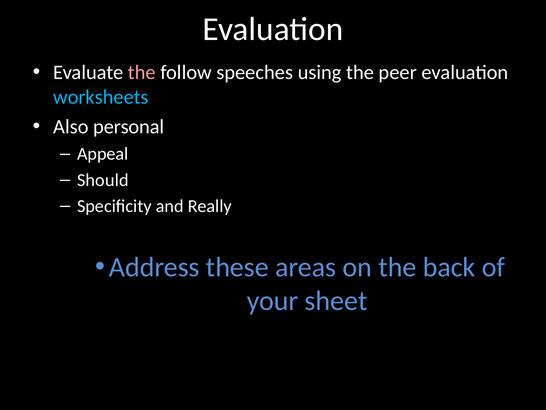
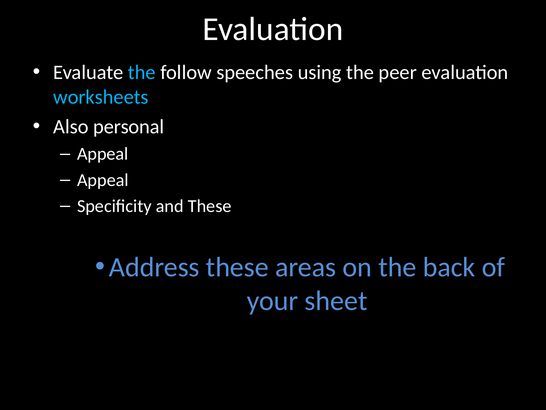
the at (142, 72) colour: pink -> light blue
Should at (103, 180): Should -> Appeal
and Really: Really -> These
